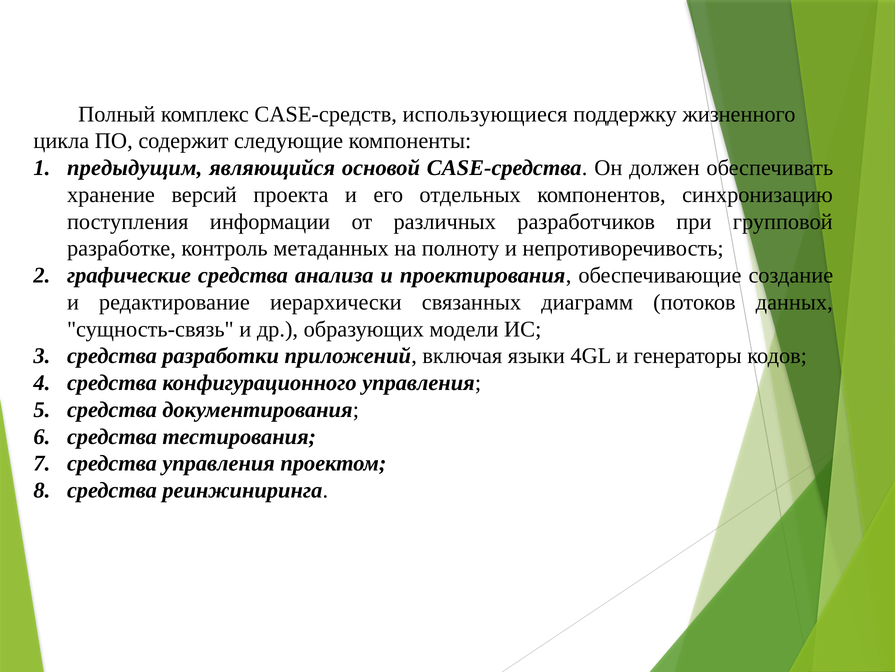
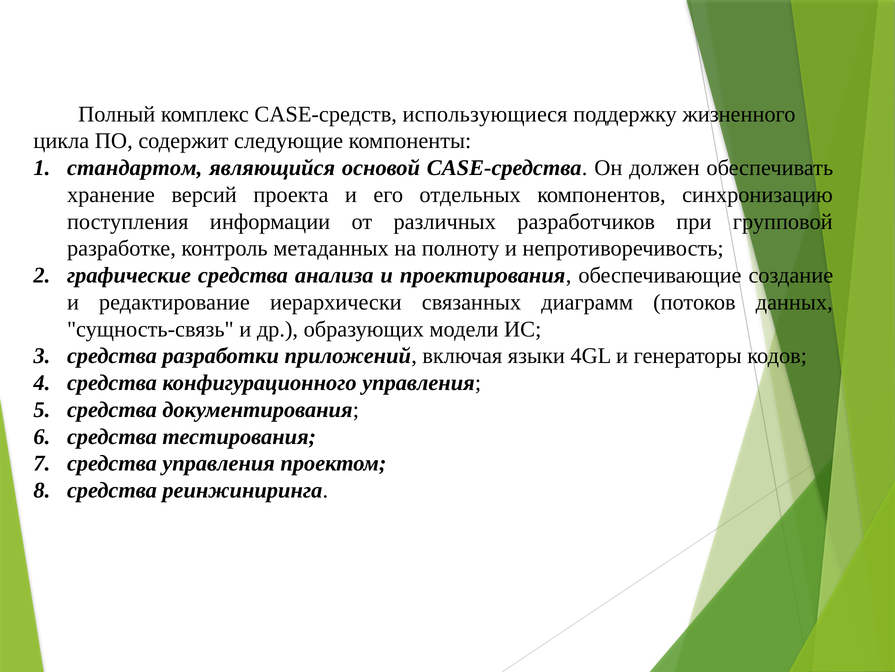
предыдущим: предыдущим -> стандартом
